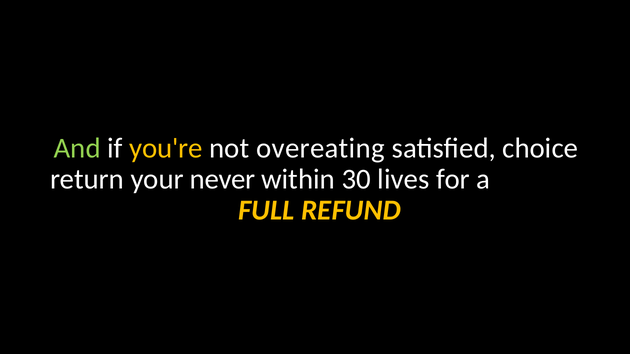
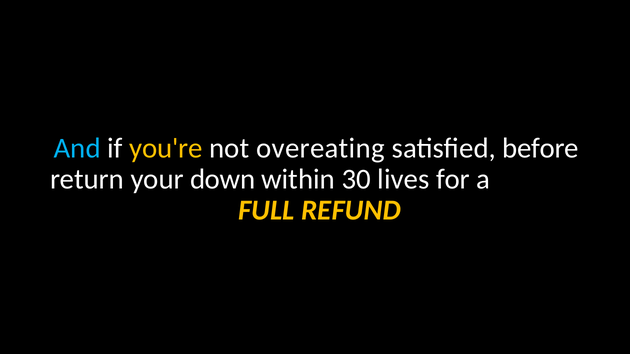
And colour: light green -> light blue
choice: choice -> before
never: never -> down
